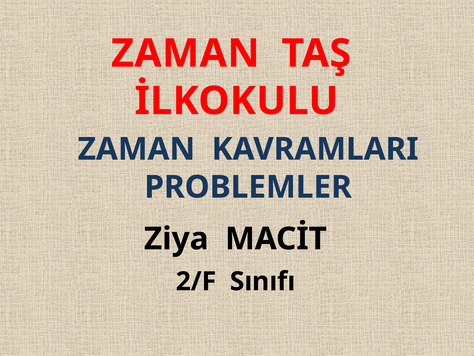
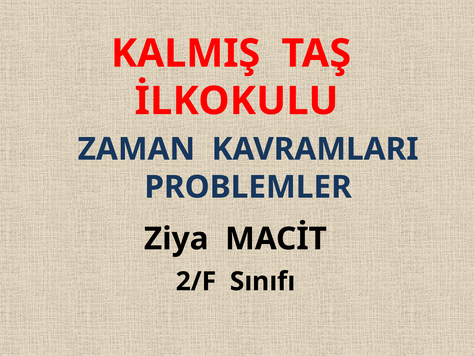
ZAMAN at (185, 53): ZAMAN -> KALMIŞ
